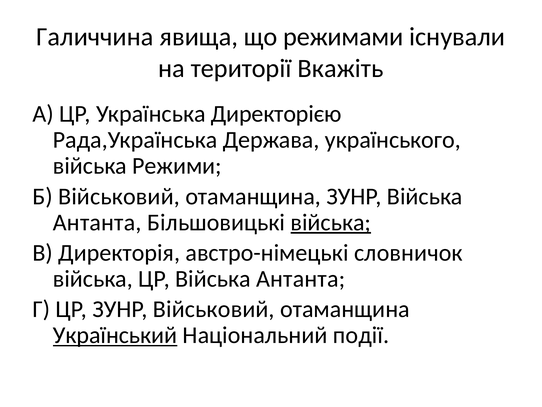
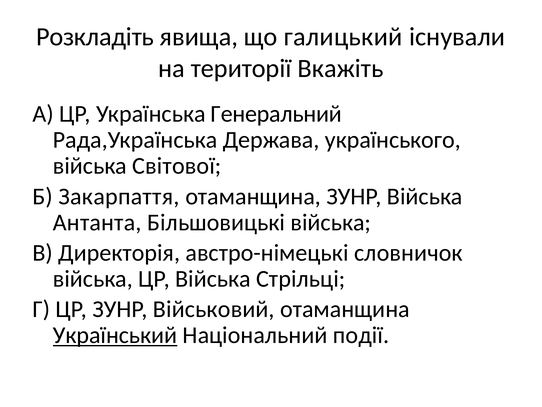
Галиччина: Галиччина -> Розкладіть
режимами: режимами -> галицький
Директорією: Директорією -> Генеральний
Режими: Режими -> Світової
Б Військовий: Військовий -> Закарпаття
війська at (331, 222) underline: present -> none
ЦР Війська Антанта: Антанта -> Стрільці
